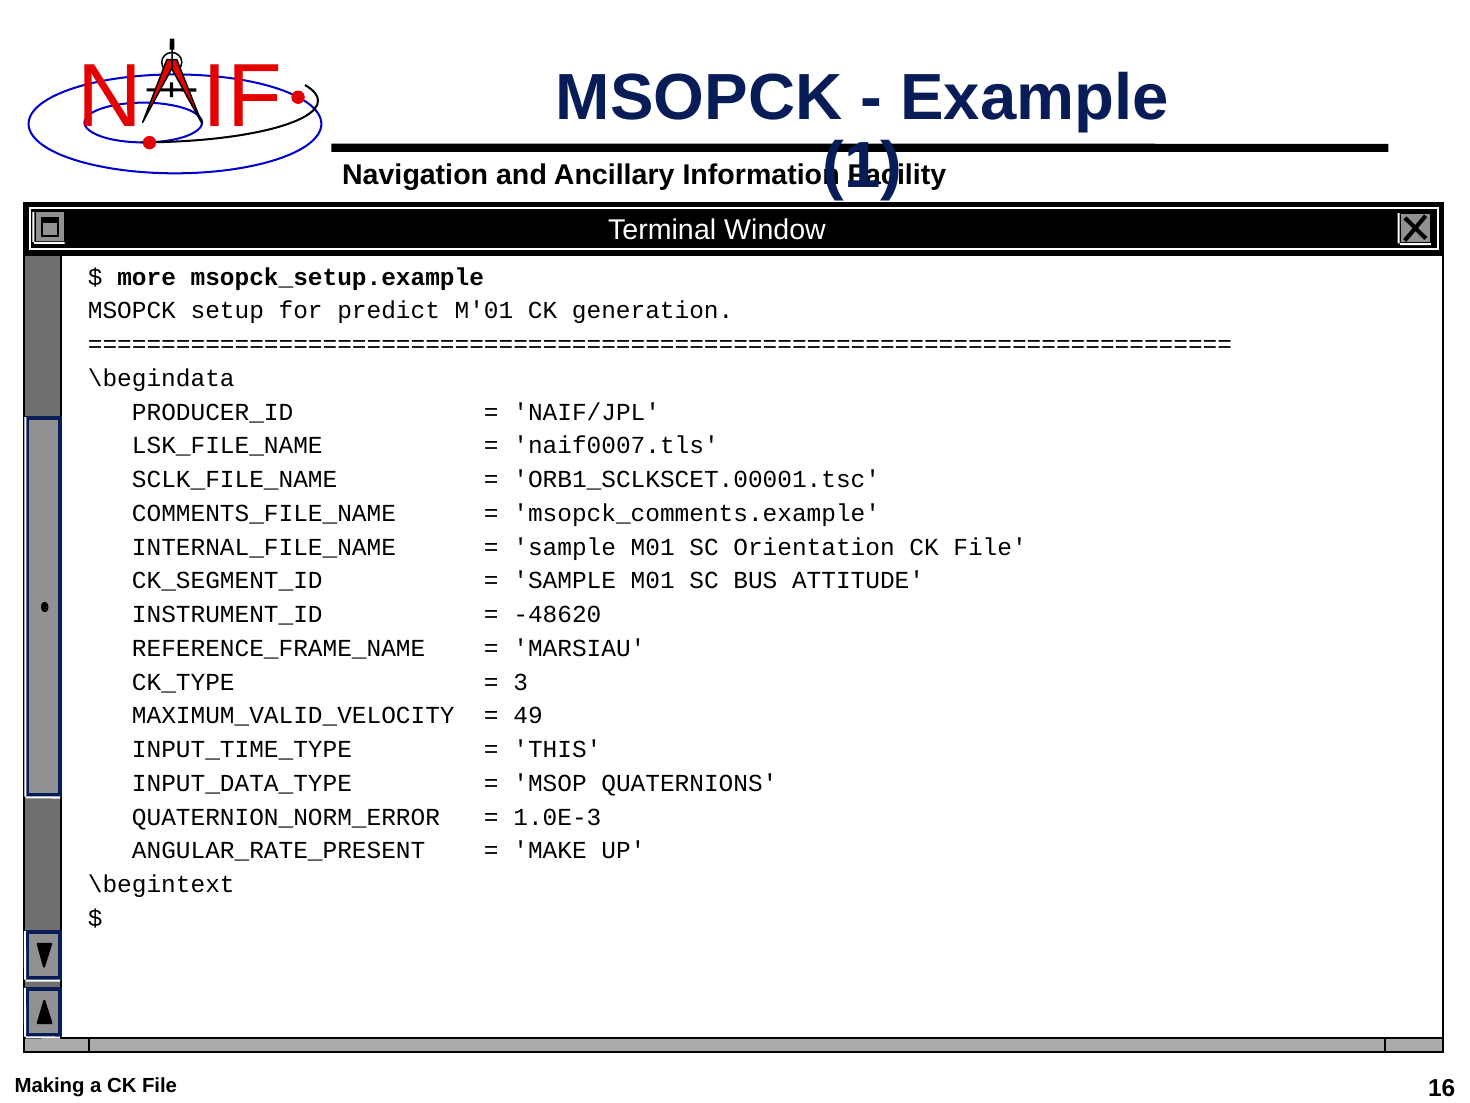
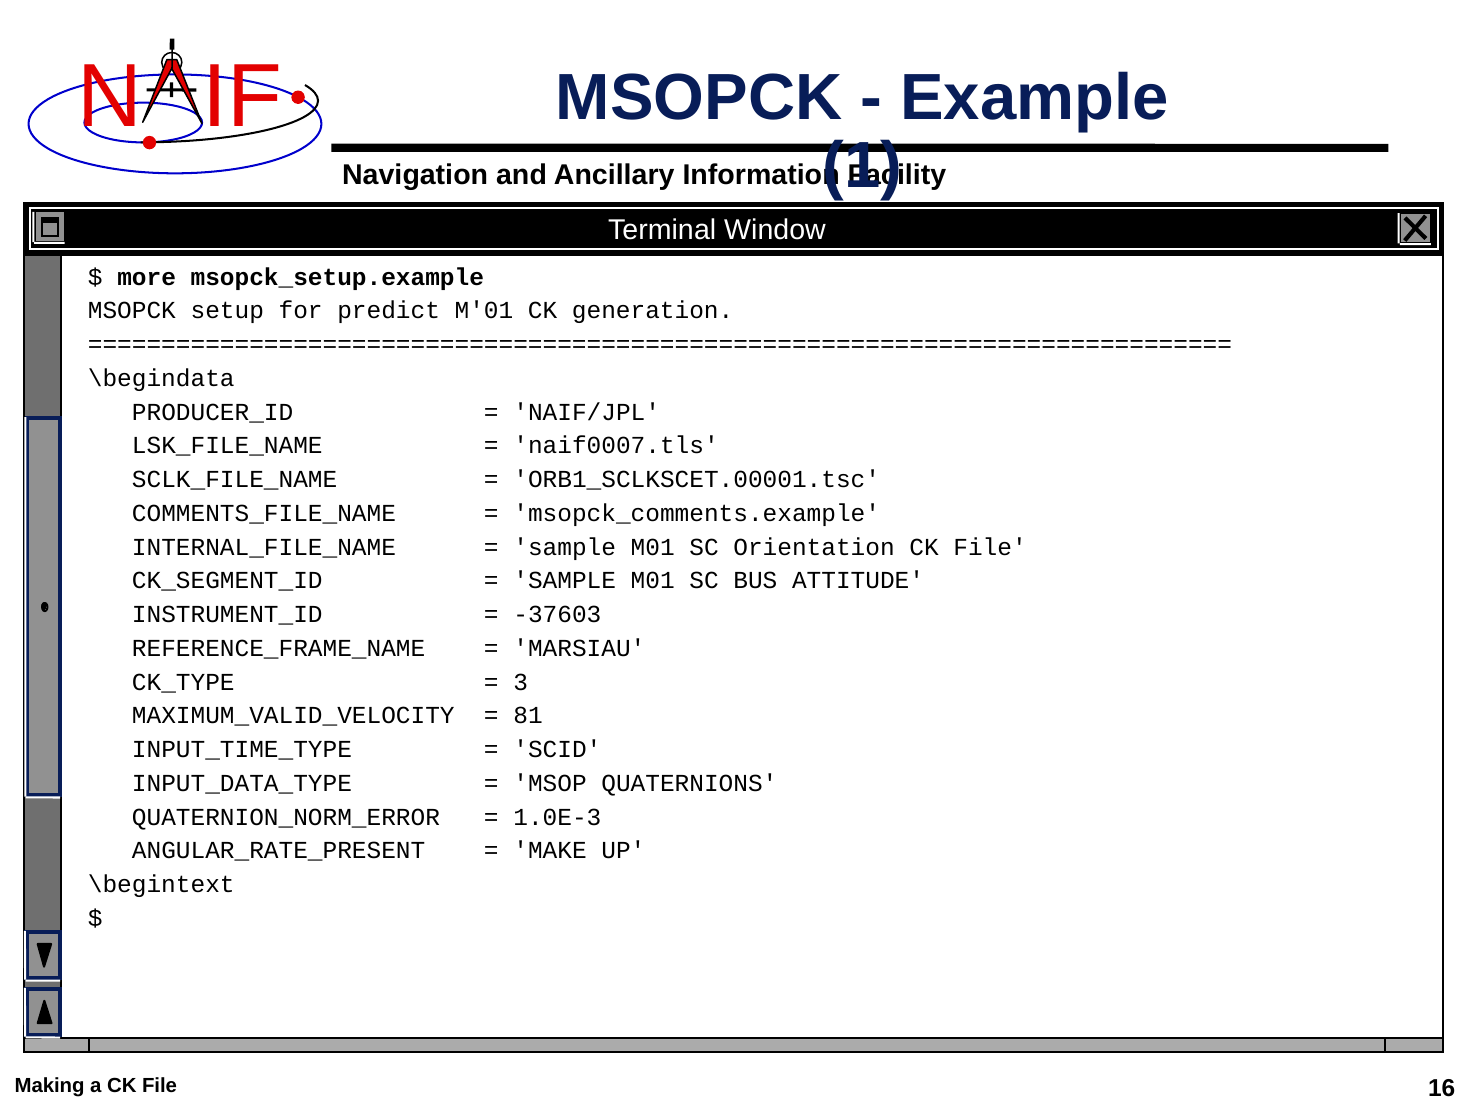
-48620: -48620 -> -37603
49: 49 -> 81
THIS: THIS -> SCID
